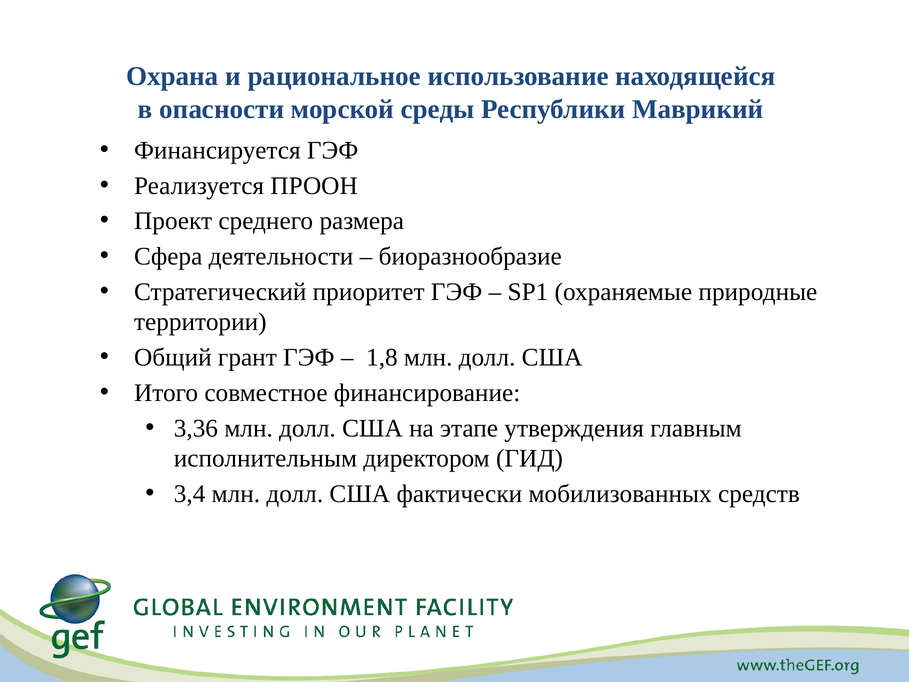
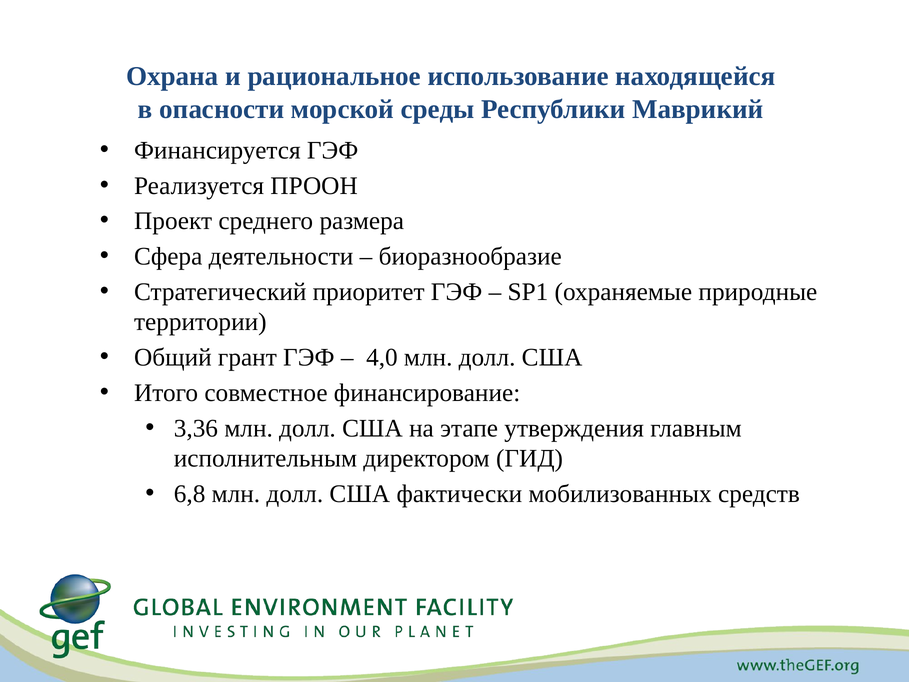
1,8: 1,8 -> 4,0
3,4: 3,4 -> 6,8
